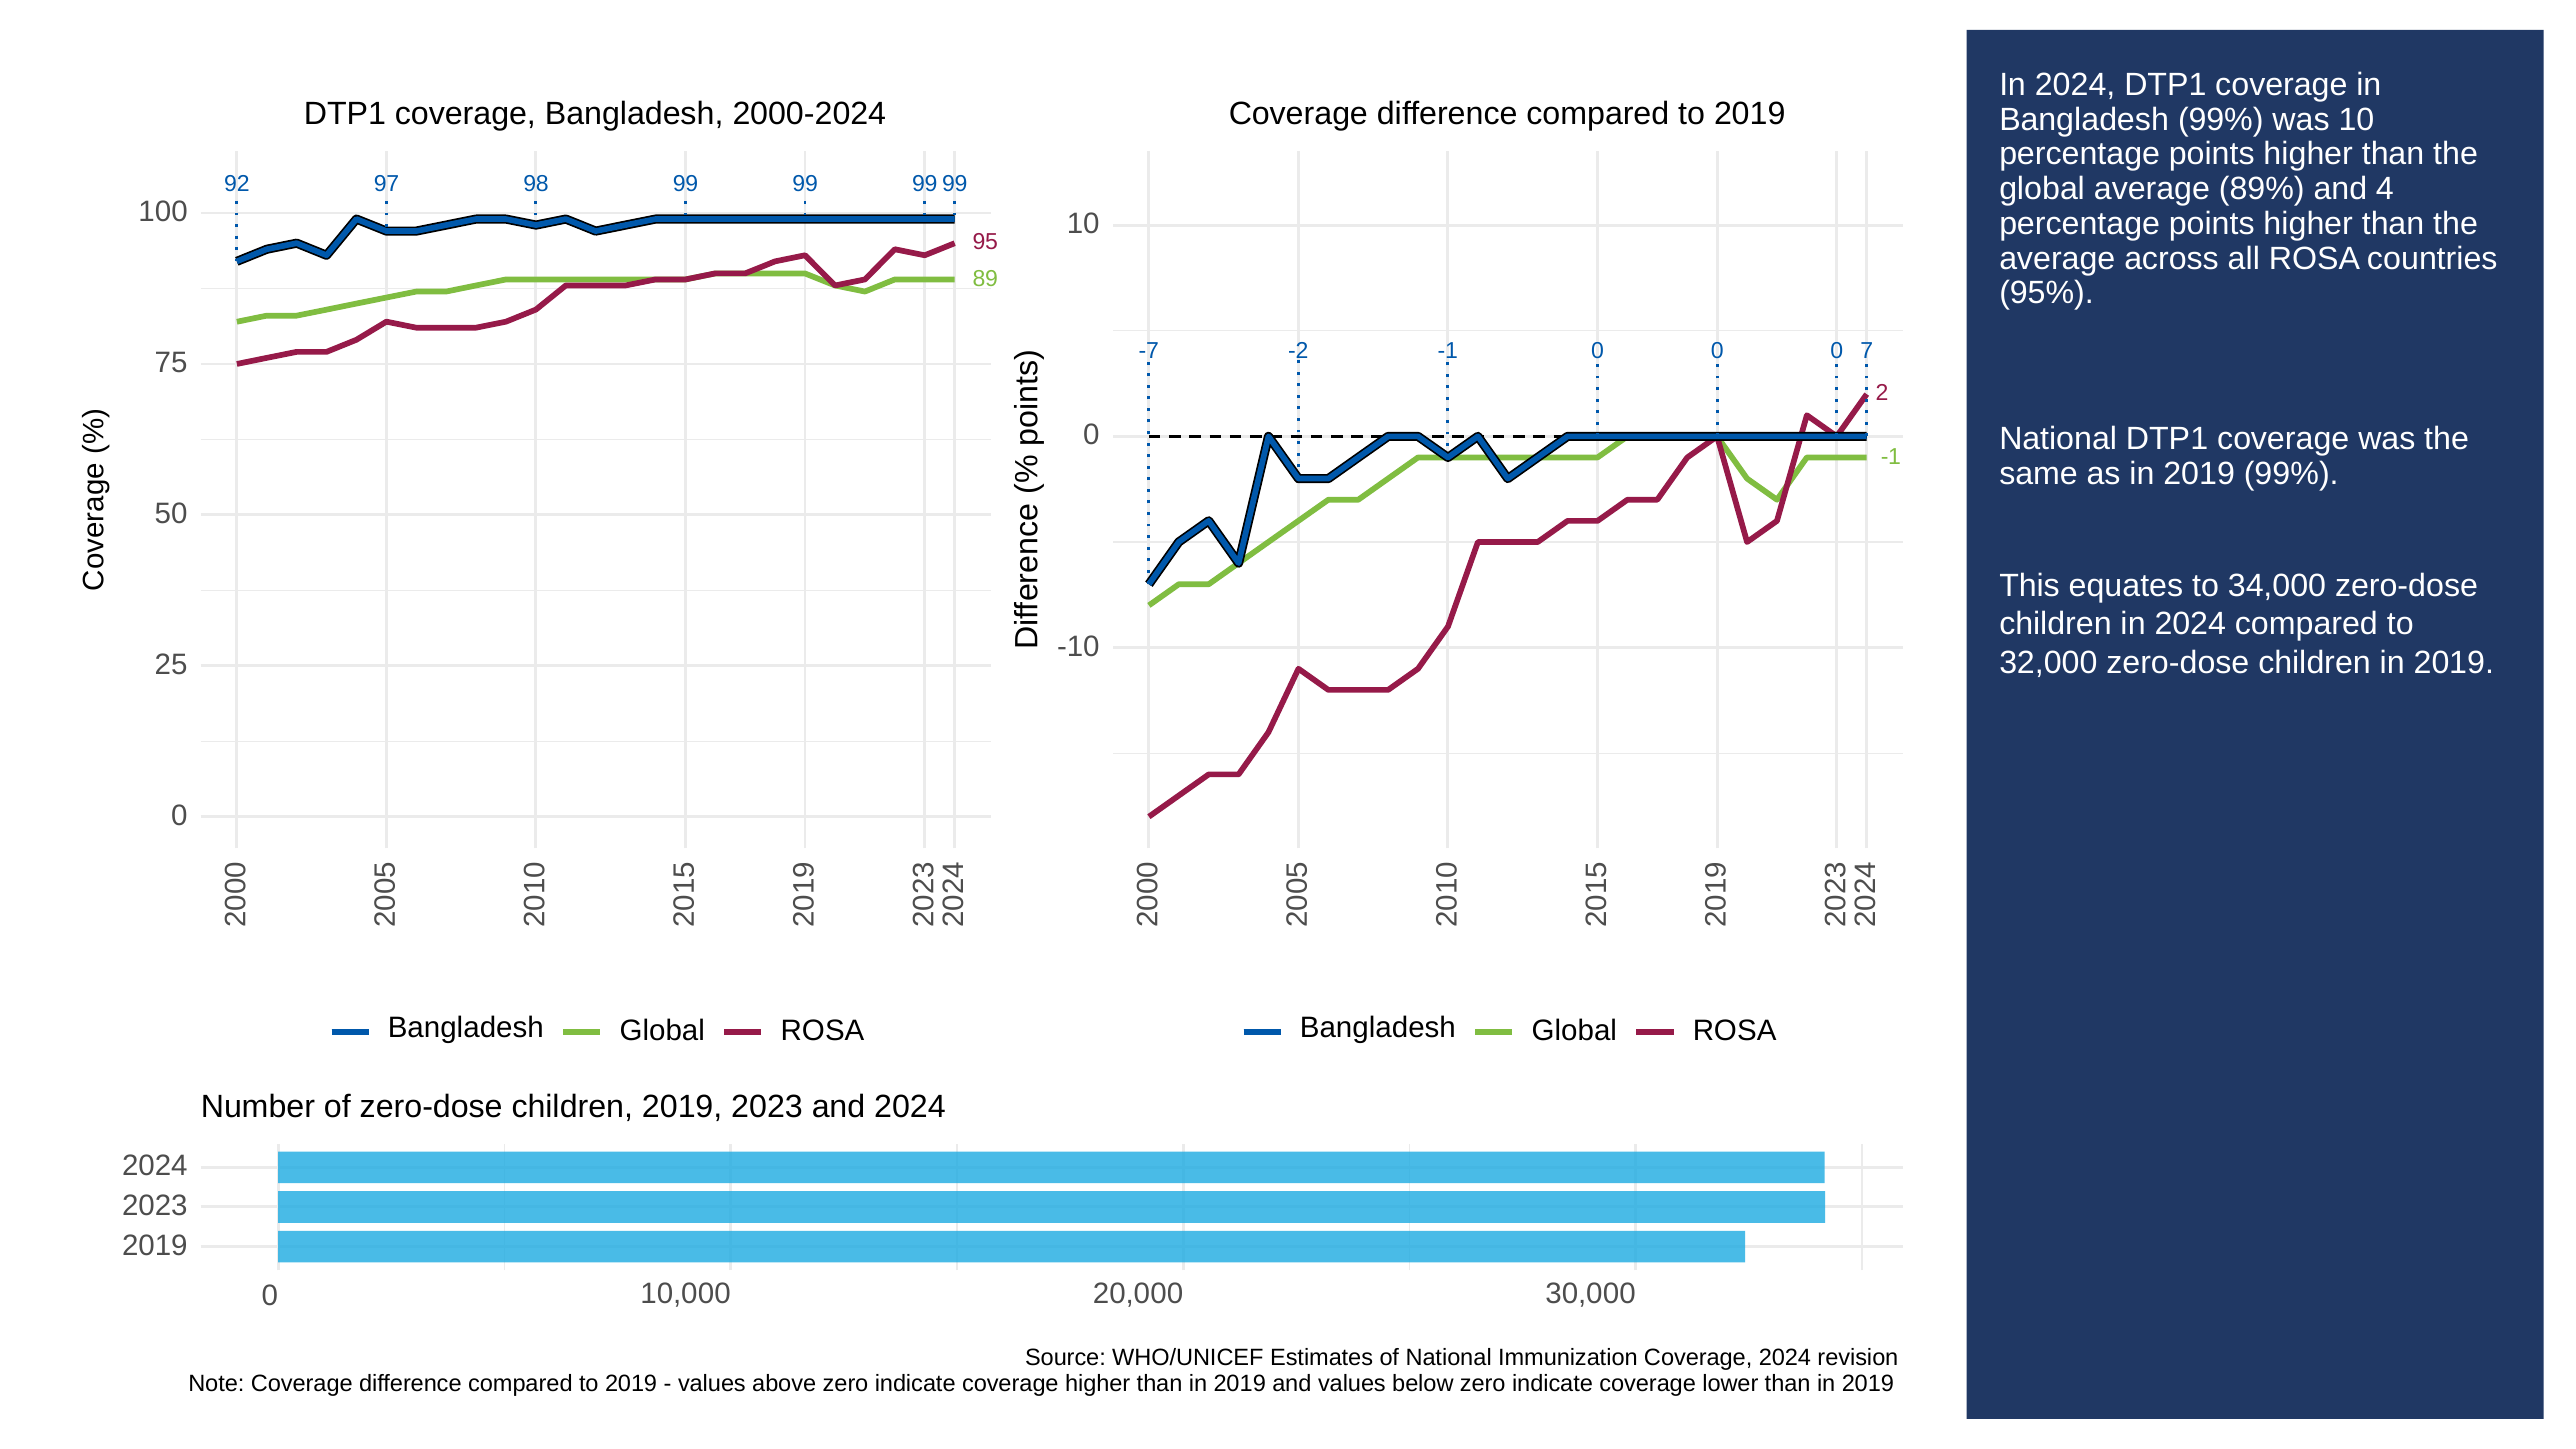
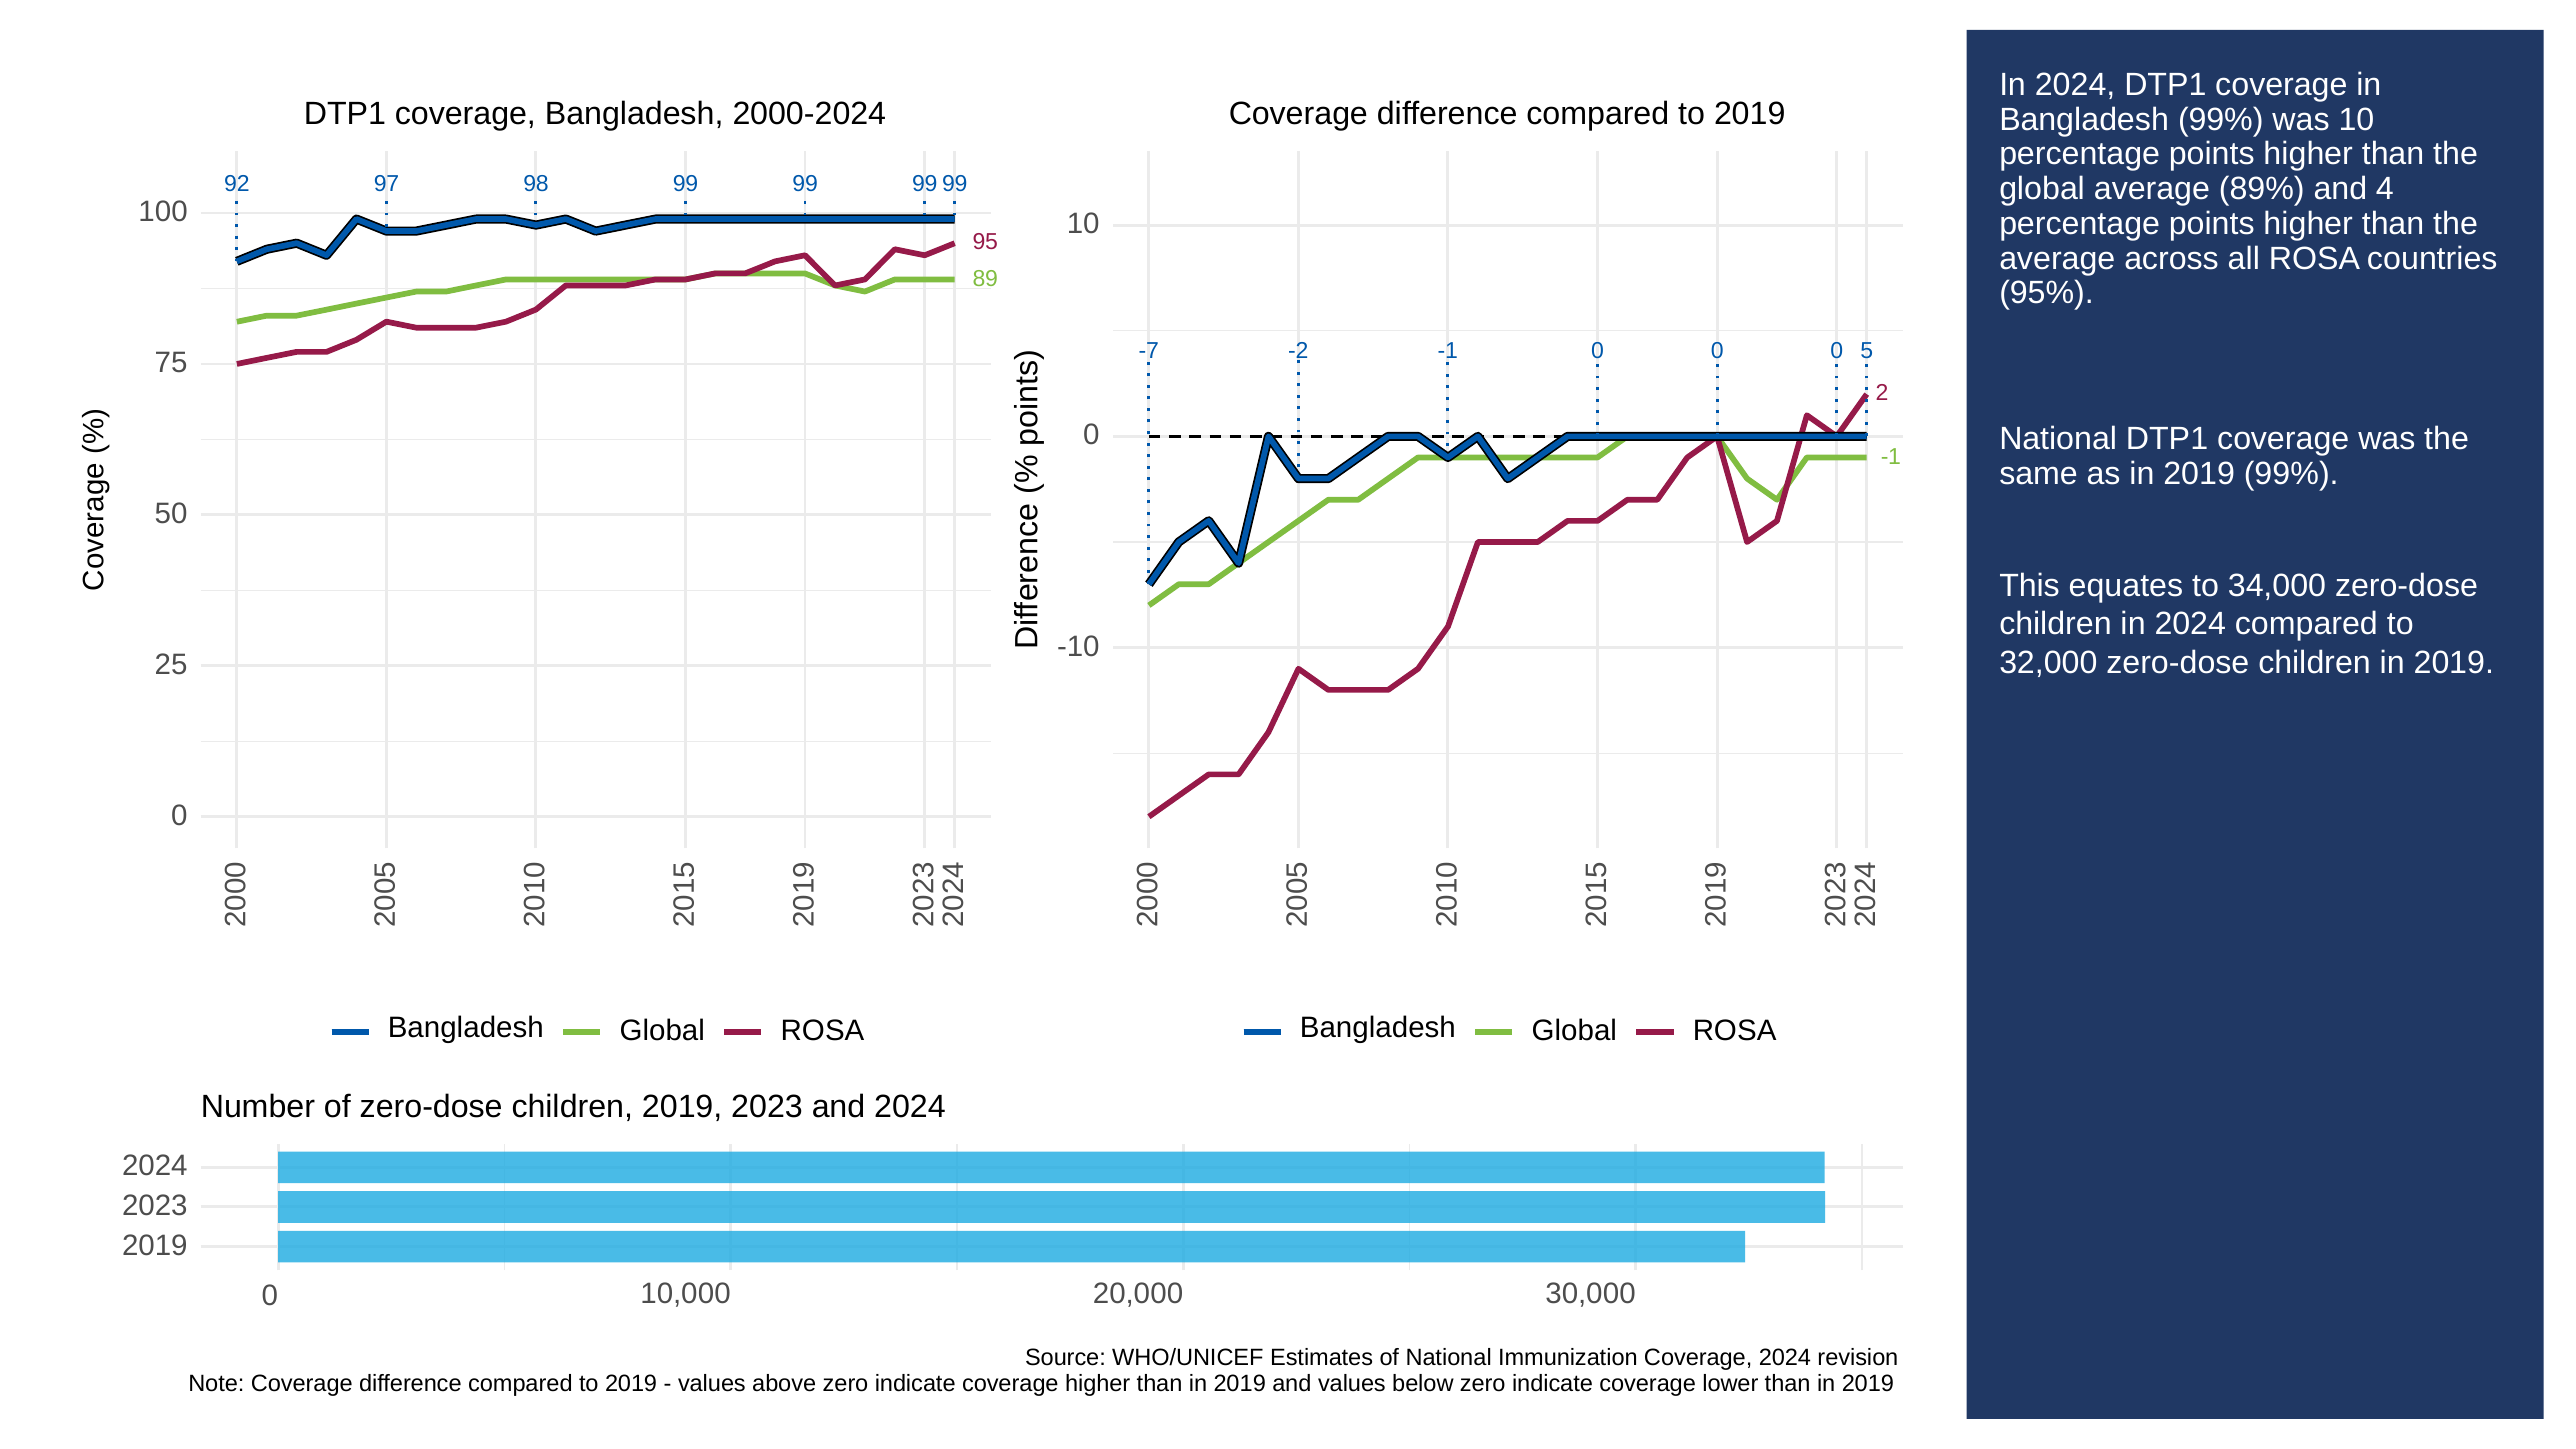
0 0 0 7: 7 -> 5
